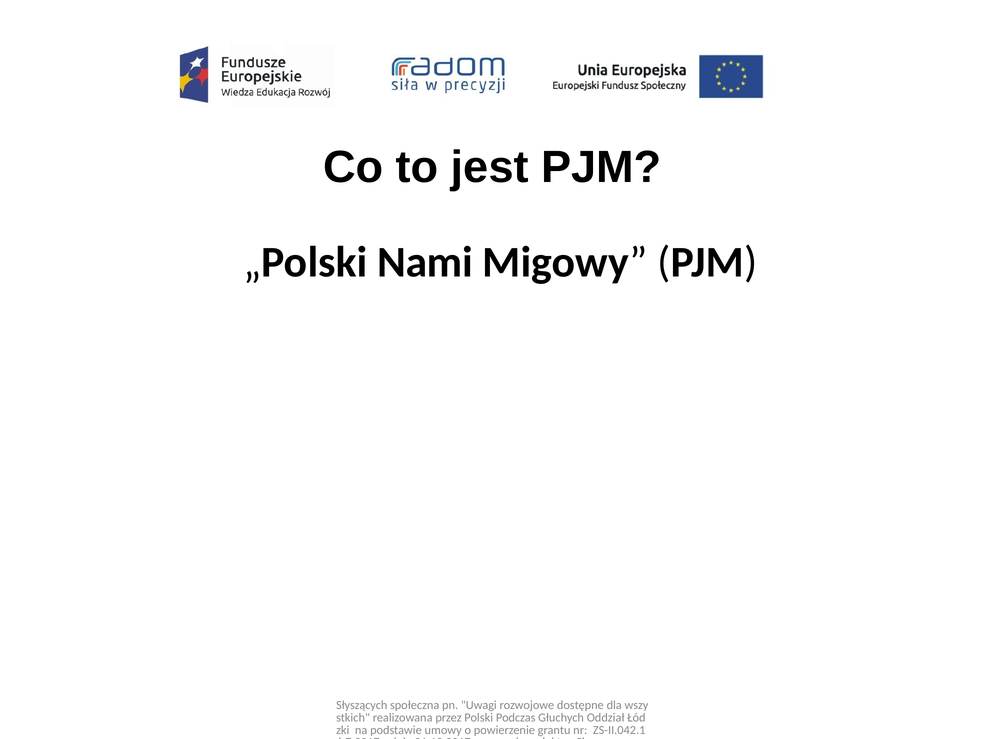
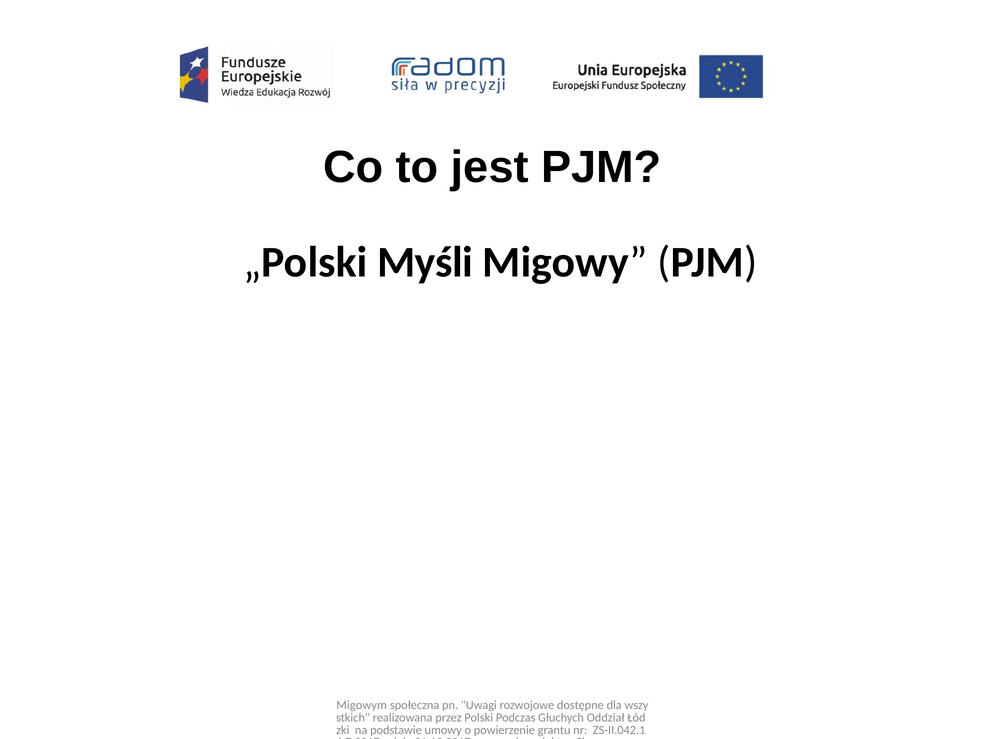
Nami: Nami -> Myśli
Słyszących: Słyszących -> Migowym
